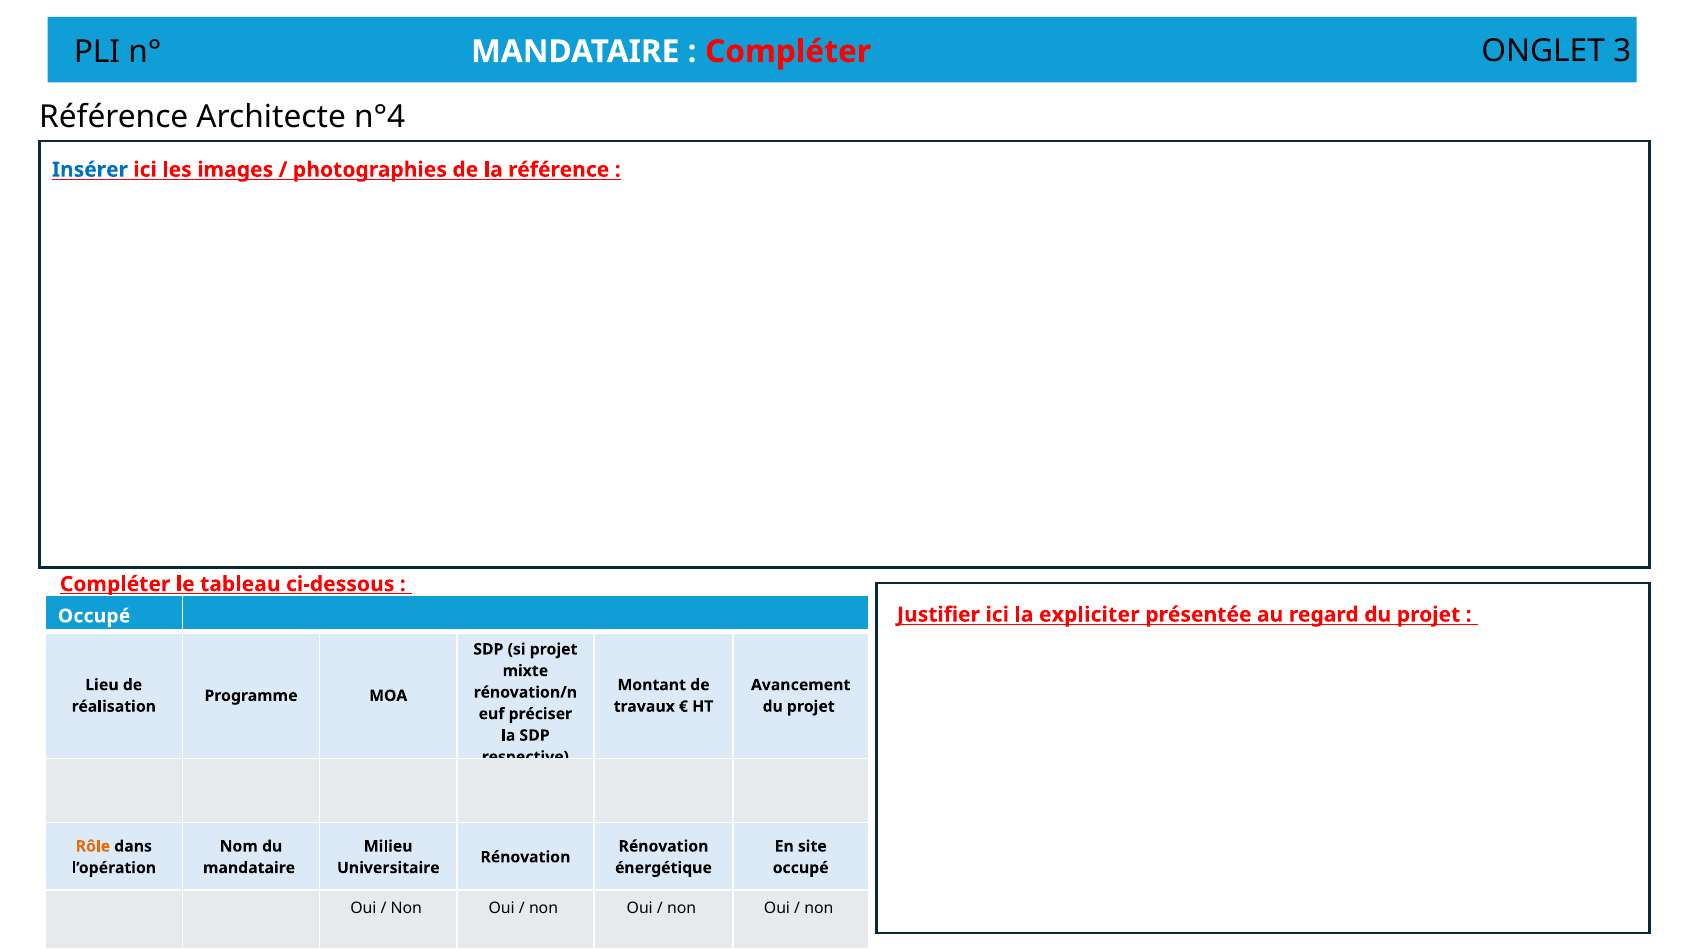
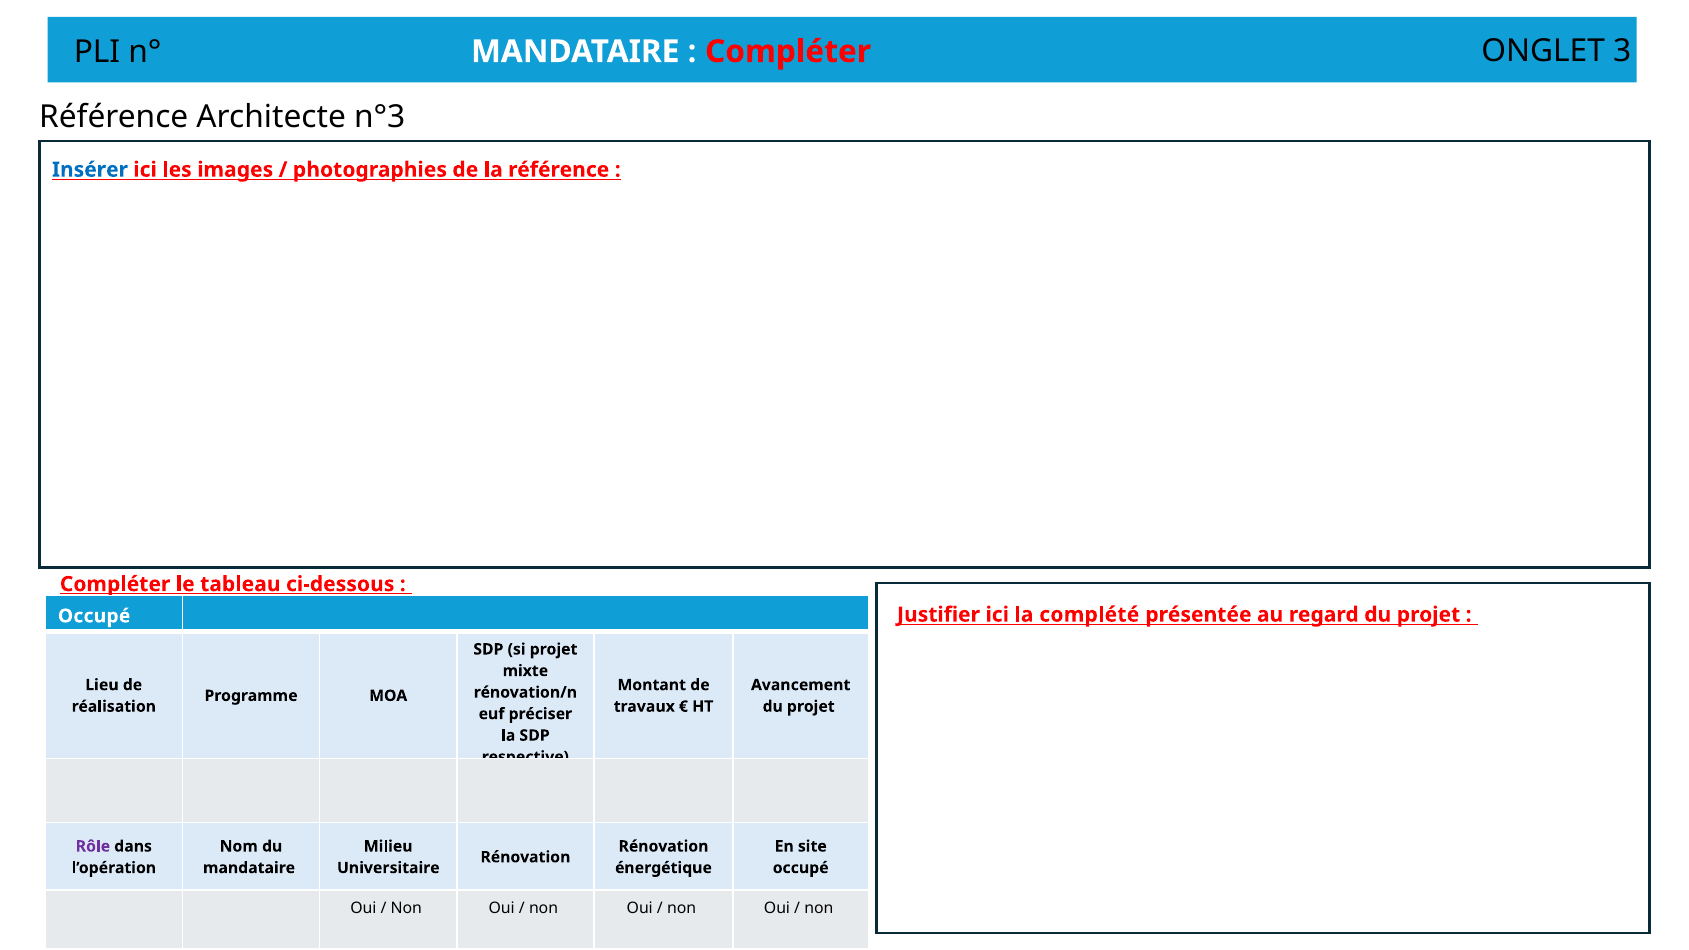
n°4: n°4 -> n°3
expliciter: expliciter -> complété
Rôle colour: orange -> purple
